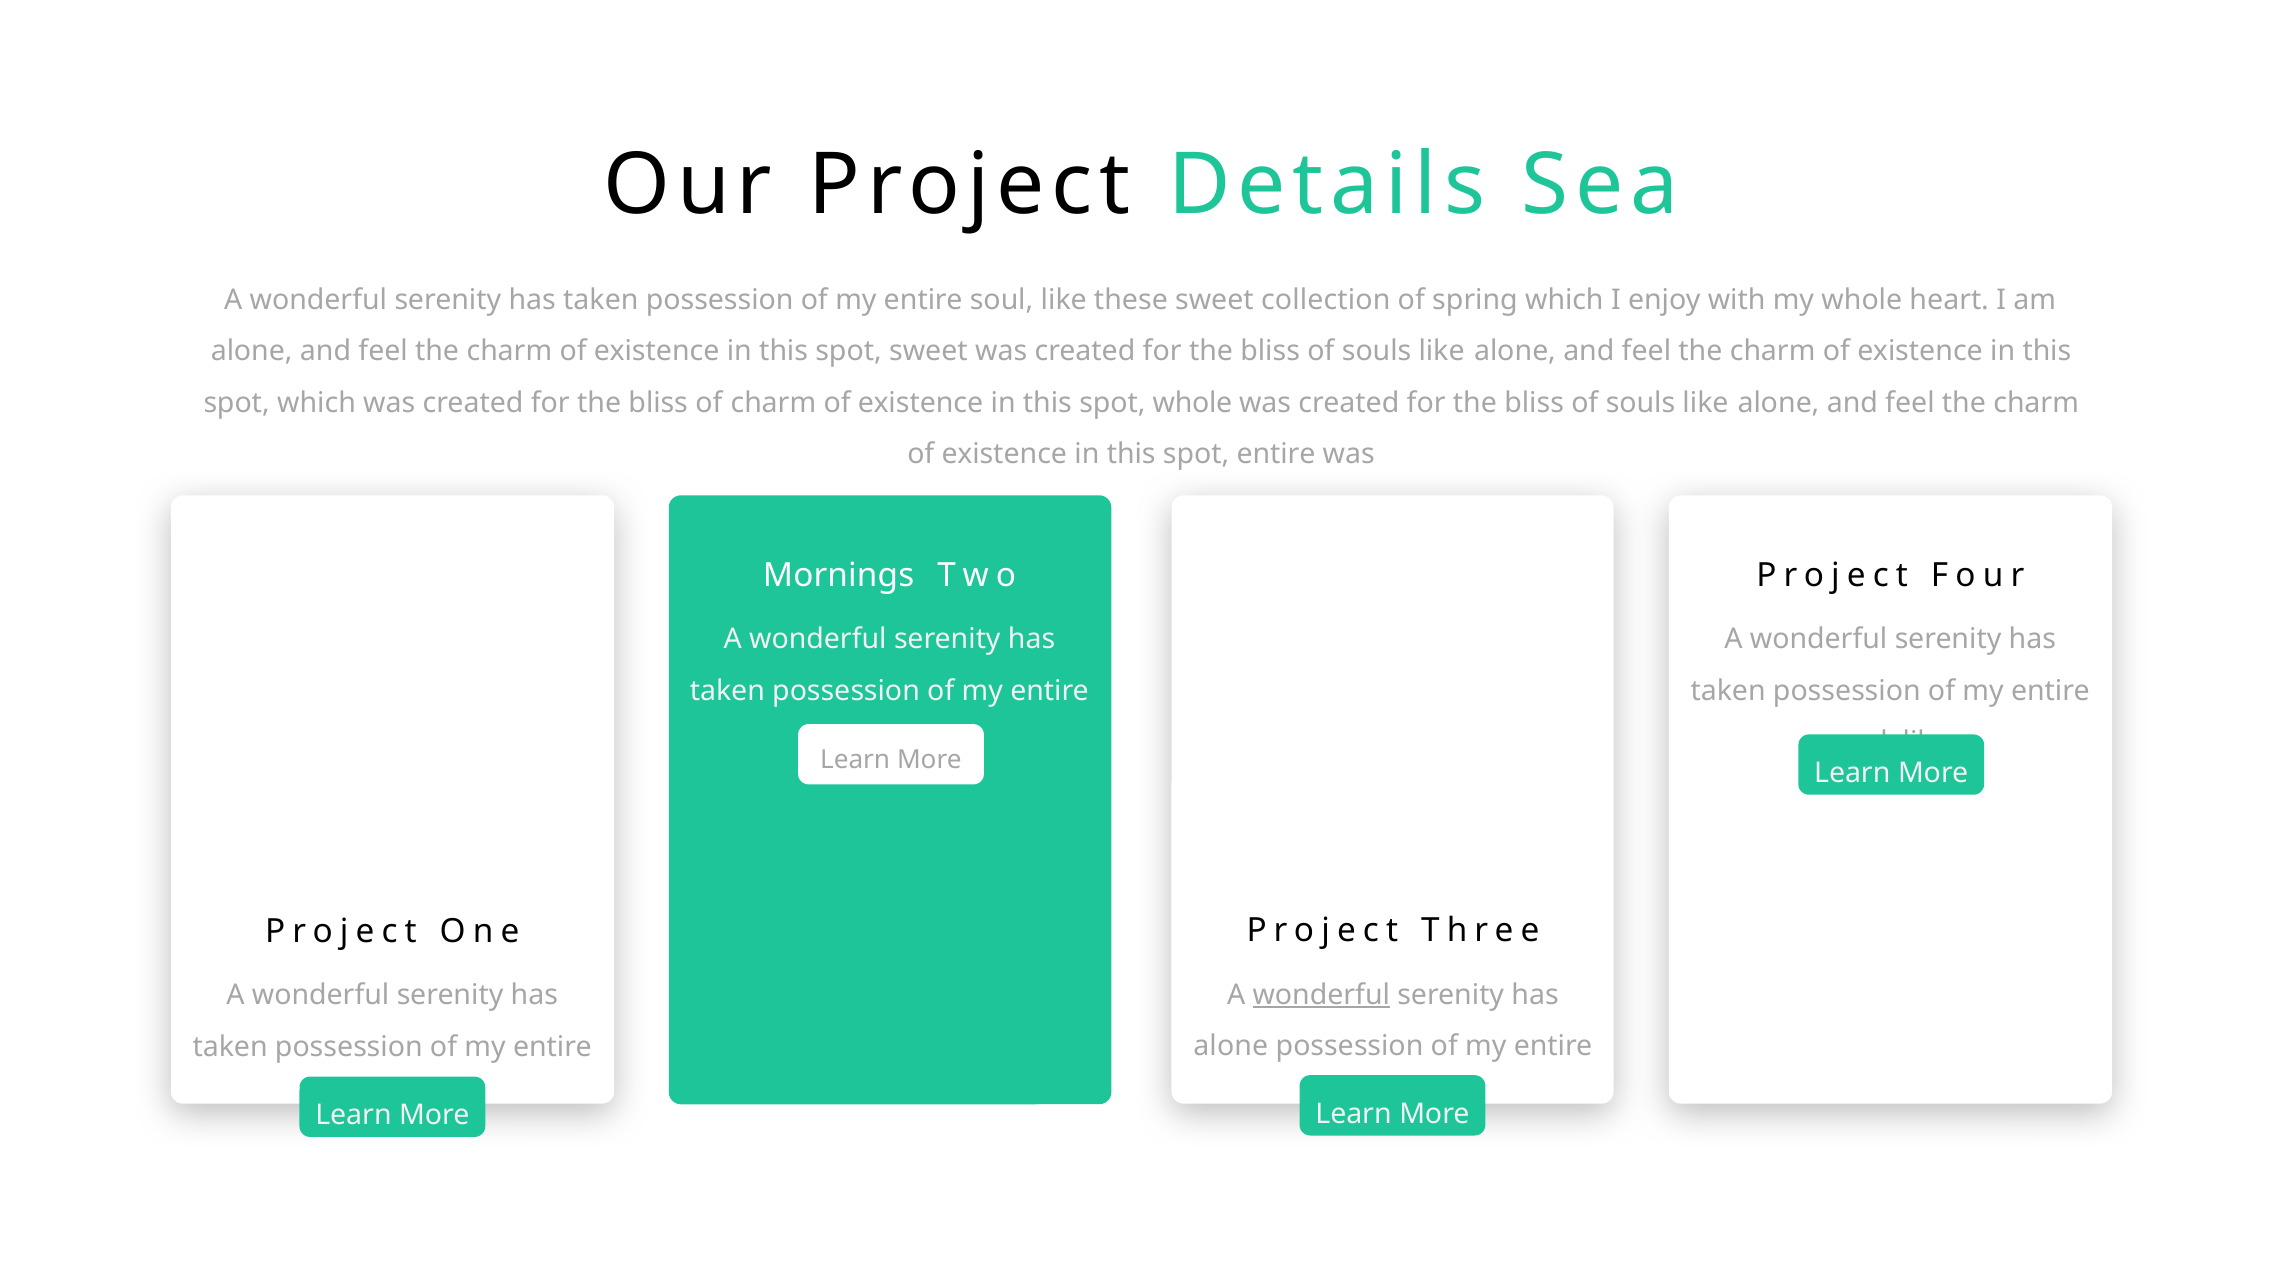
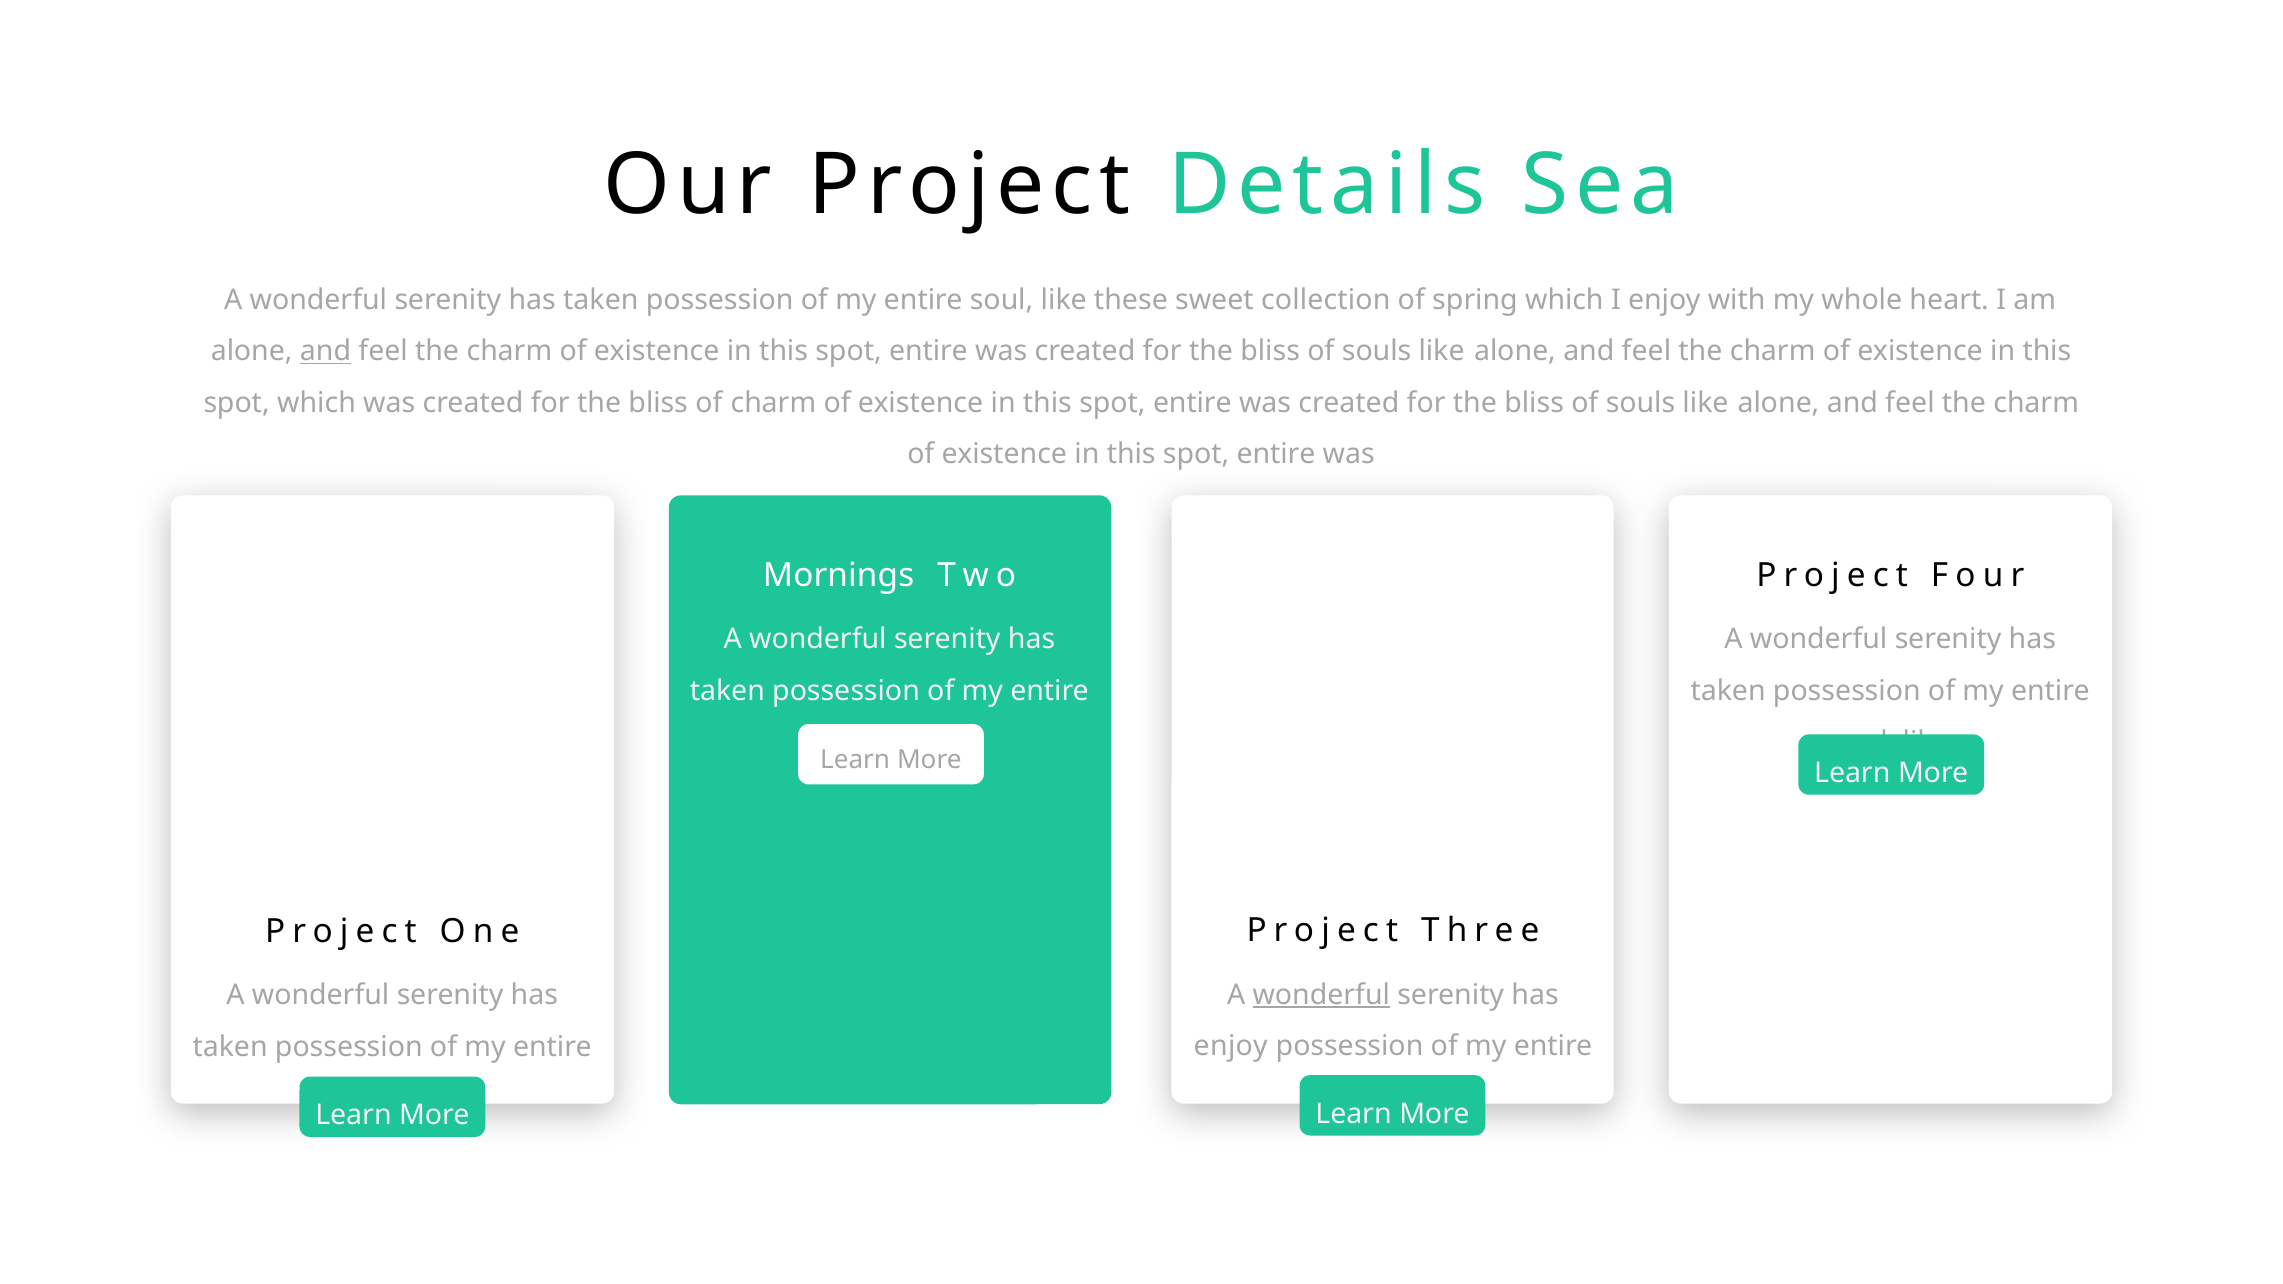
and at (326, 351) underline: none -> present
sweet at (928, 351): sweet -> entire
whole at (1192, 403): whole -> entire
alone at (1231, 1046): alone -> enjoy
